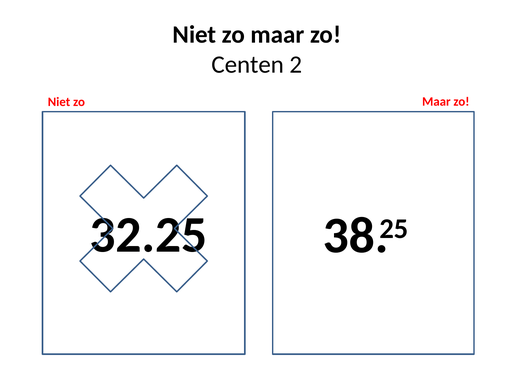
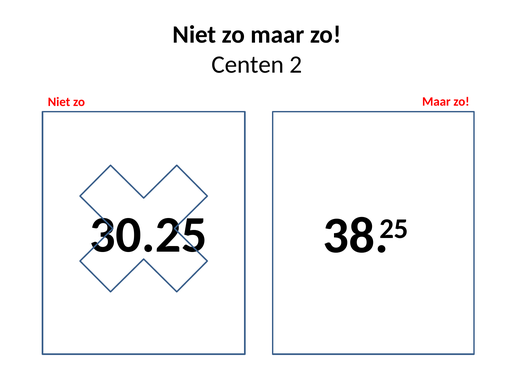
32.25: 32.25 -> 30.25
